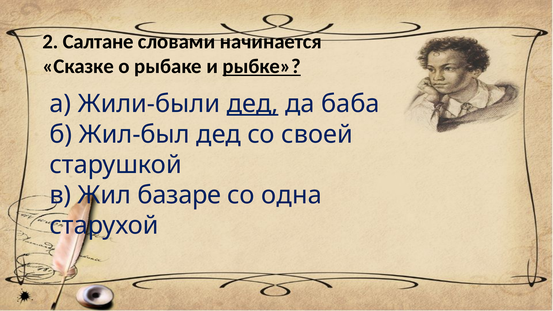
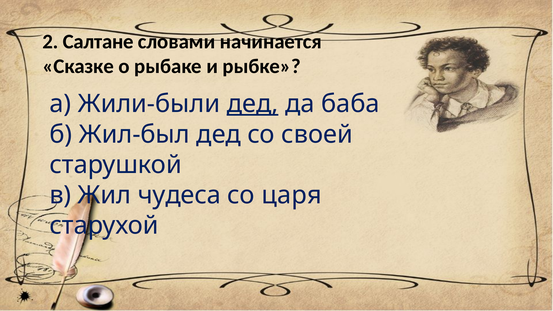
рыбке underline: present -> none
базаре: базаре -> чудеса
одна: одна -> царя
